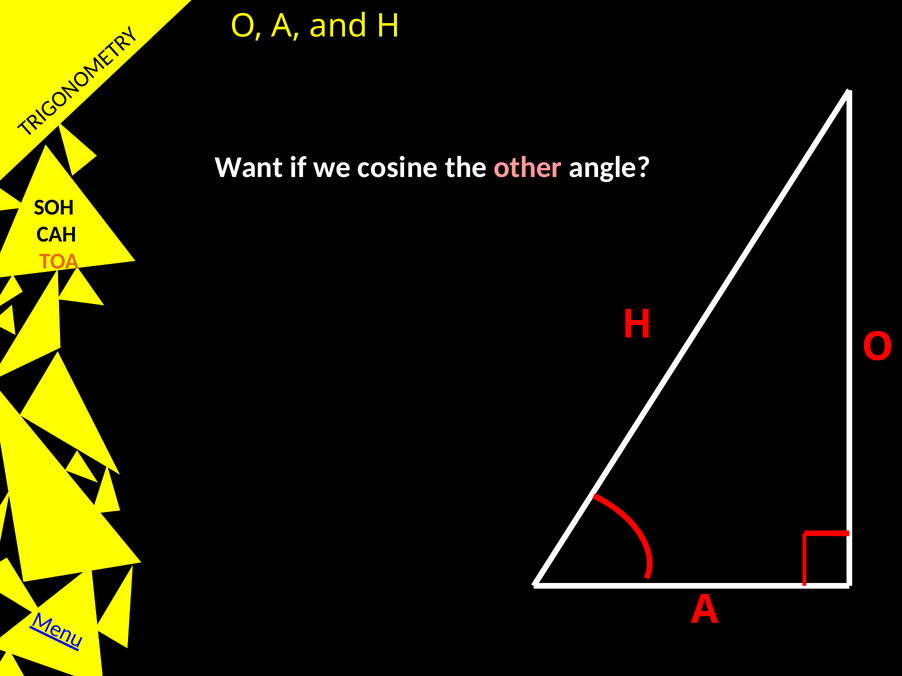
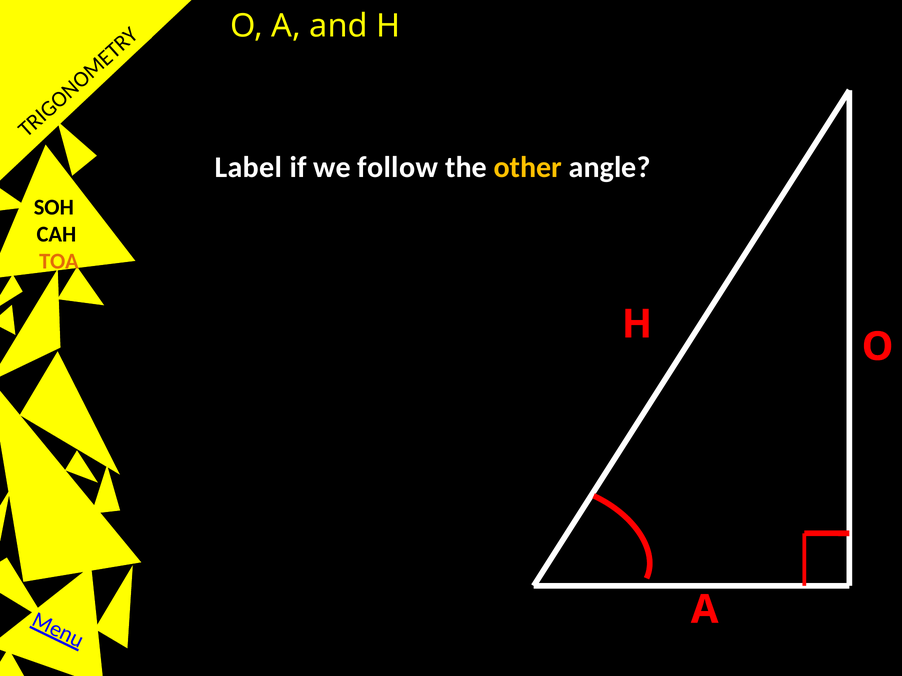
Want: Want -> Label
cosine: cosine -> follow
other colour: pink -> yellow
